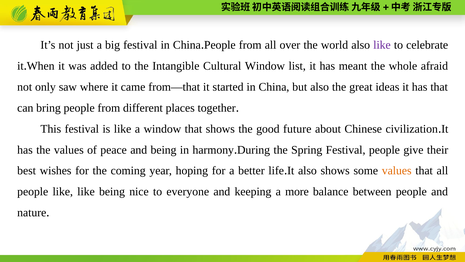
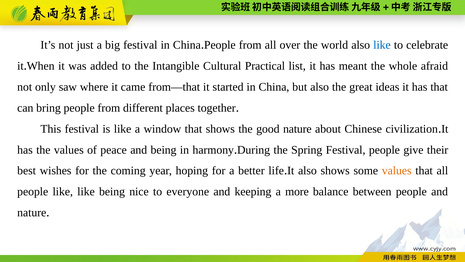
like at (382, 45) colour: purple -> blue
Cultural Window: Window -> Practical
good future: future -> nature
